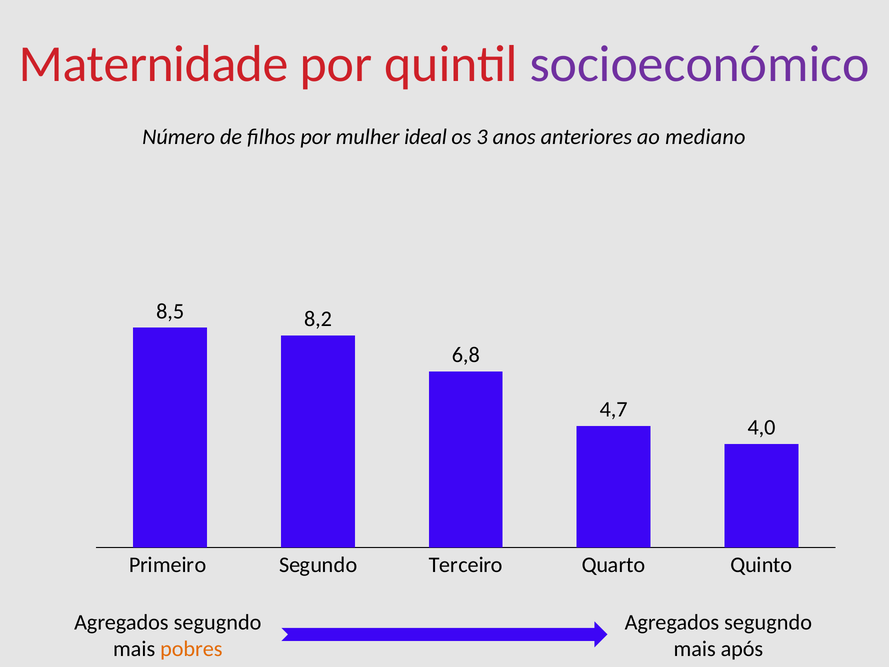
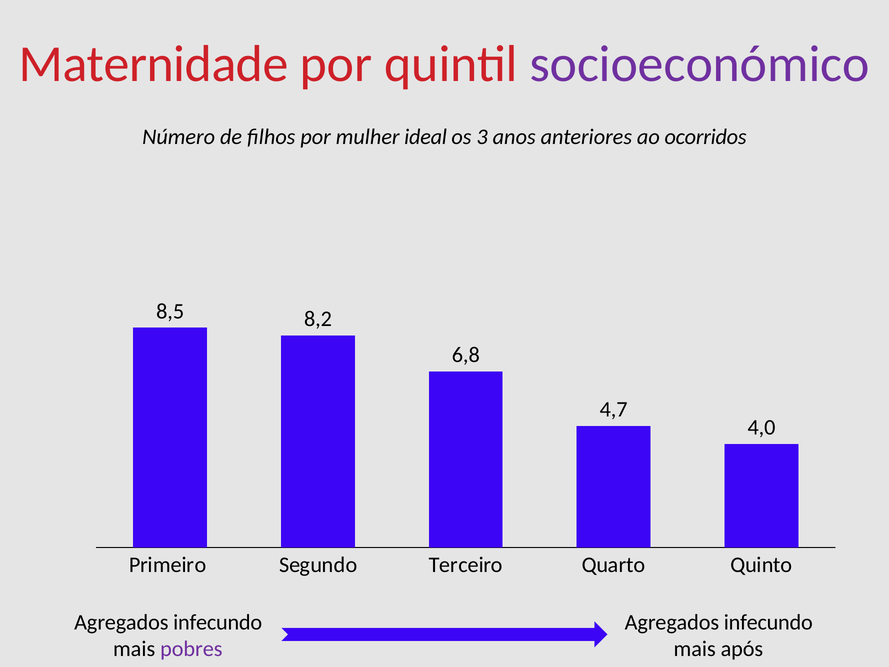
mediano: mediano -> ocorridos
segugndo at (218, 622): segugndo -> infecundo
segugndo at (768, 622): segugndo -> infecundo
pobres colour: orange -> purple
